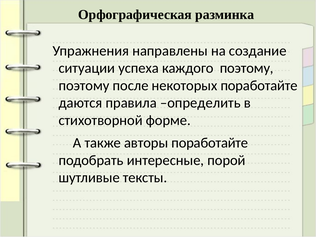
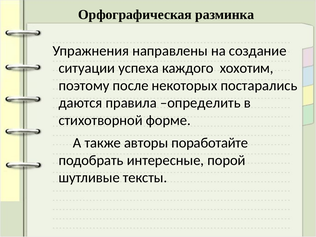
каждого поэтому: поэтому -> хохотим
некоторых поработайте: поработайте -> постарались
